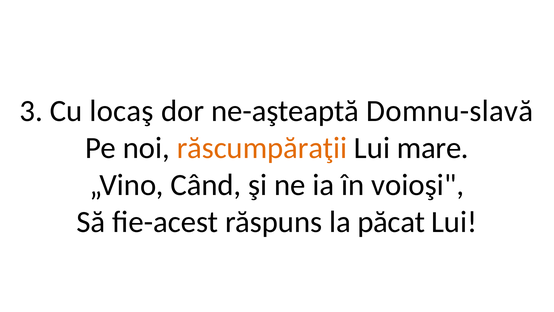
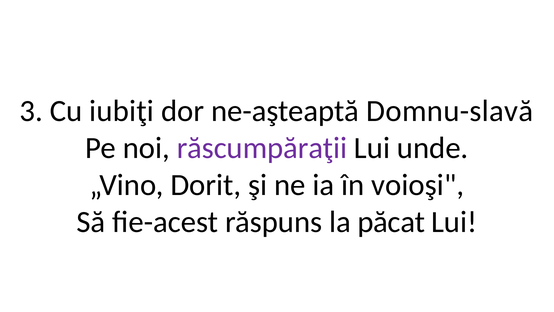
locaş: locaş -> iubiţi
răscumpăraţii colour: orange -> purple
mare: mare -> unde
Când: Când -> Dorit
